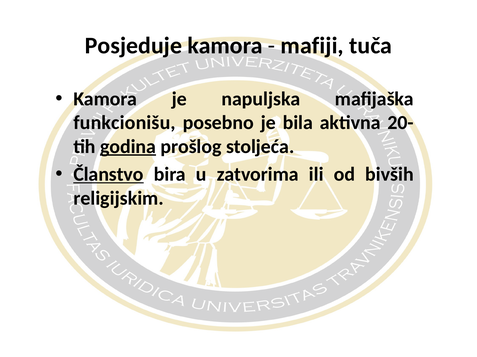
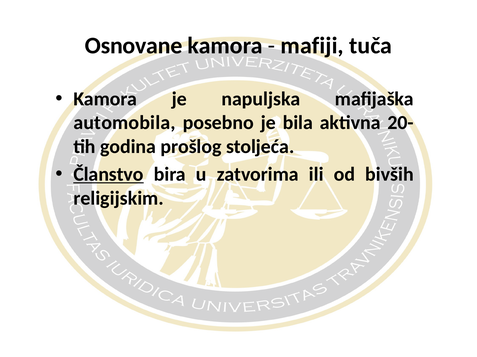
Posjeduje: Posjeduje -> Osnovane
funkcionišu: funkcionišu -> automobila
godina underline: present -> none
